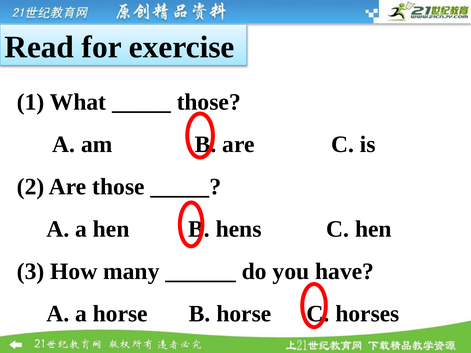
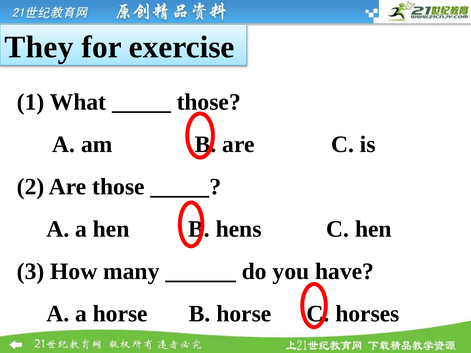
Read: Read -> They
